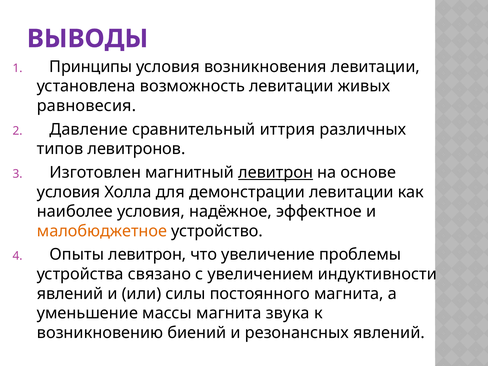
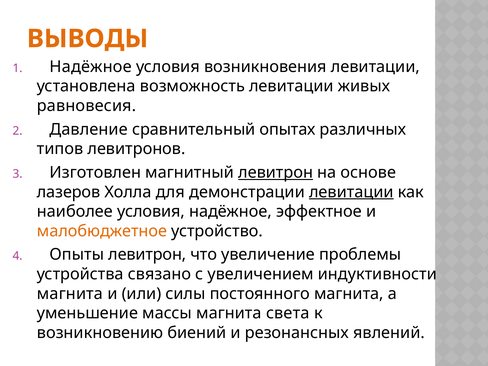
ВЫВОДЫ colour: purple -> orange
Принципы at (91, 67): Принципы -> Надёжное
иттрия: иттрия -> опытах
условия at (69, 192): условия -> лазеров
левитации at (351, 192) underline: none -> present
явлений at (70, 294): явлений -> магнита
звука: звука -> света
